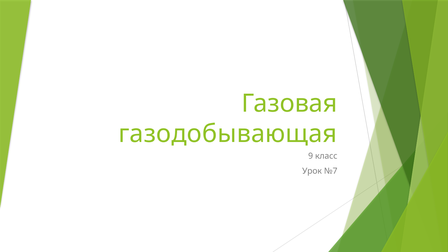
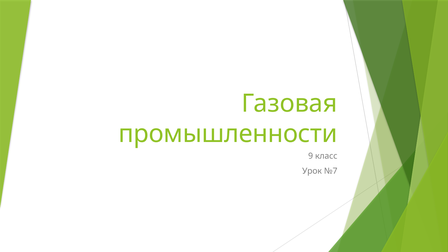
газодобывающая: газодобывающая -> промышленности
